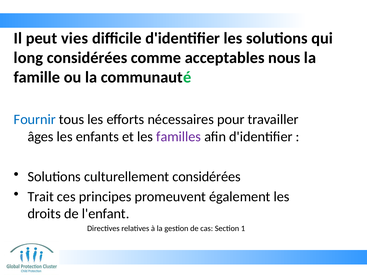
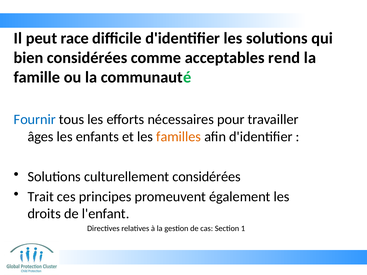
vies: vies -> race
long: long -> bien
nous: nous -> rend
familles colour: purple -> orange
